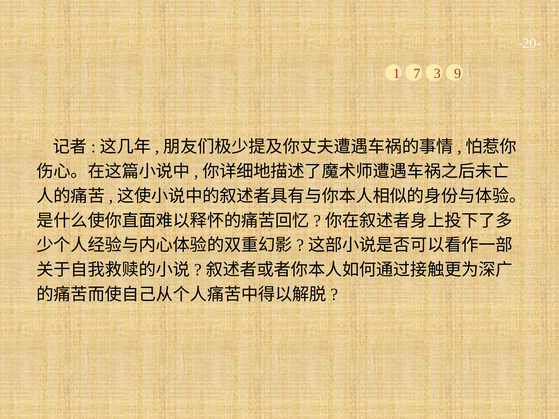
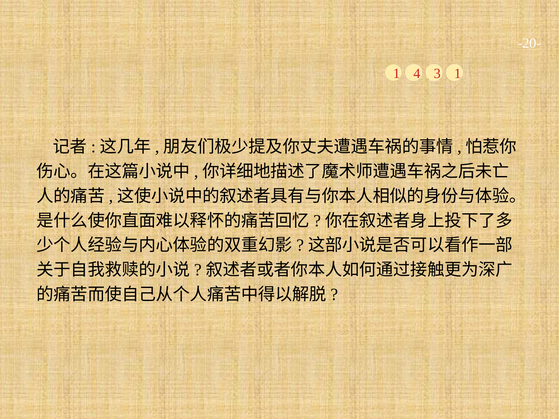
7: 7 -> 4
3 9: 9 -> 1
